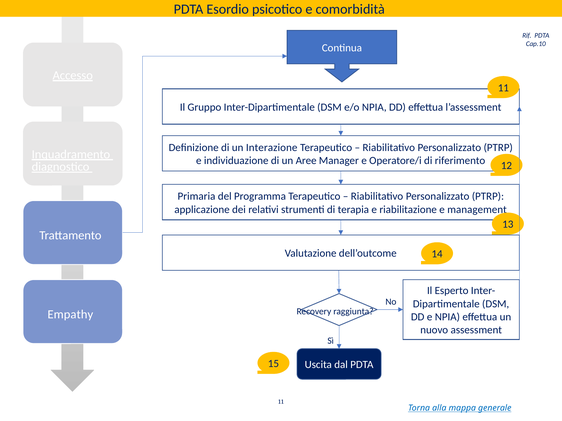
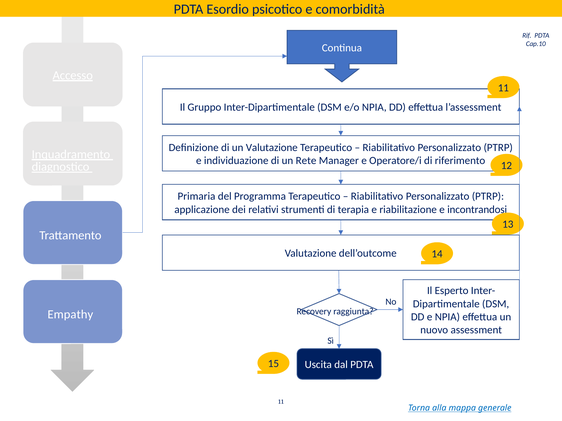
un Interazione: Interazione -> Valutazione
Aree: Aree -> Rete
management: management -> incontrandosi
